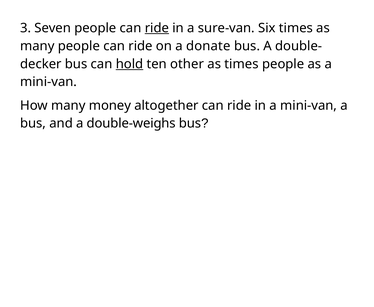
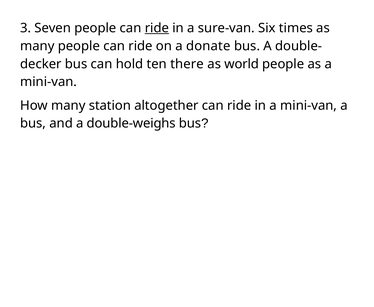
hold underline: present -> none
other: other -> there
as times: times -> world
money: money -> station
